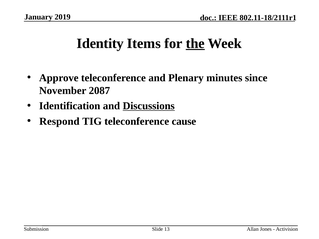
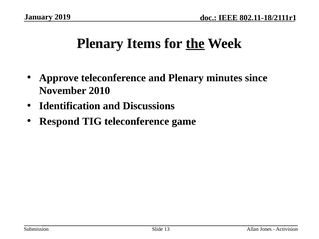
Identity at (100, 43): Identity -> Plenary
2087: 2087 -> 2010
Discussions underline: present -> none
cause: cause -> game
